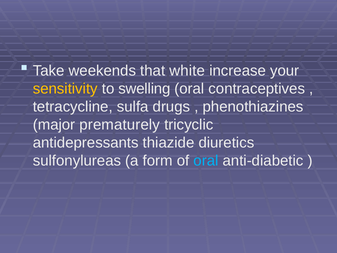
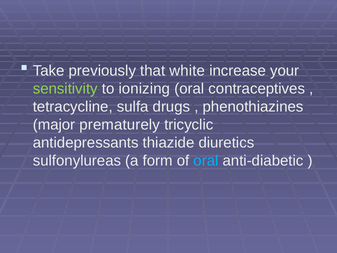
weekends: weekends -> previously
sensitivity colour: yellow -> light green
swelling: swelling -> ionizing
